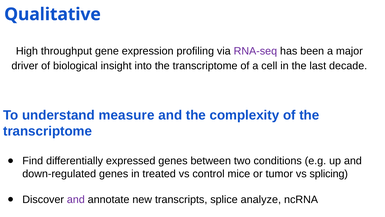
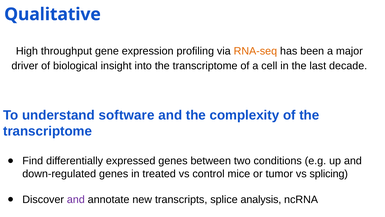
RNA-seq colour: purple -> orange
measure: measure -> software
analyze: analyze -> analysis
